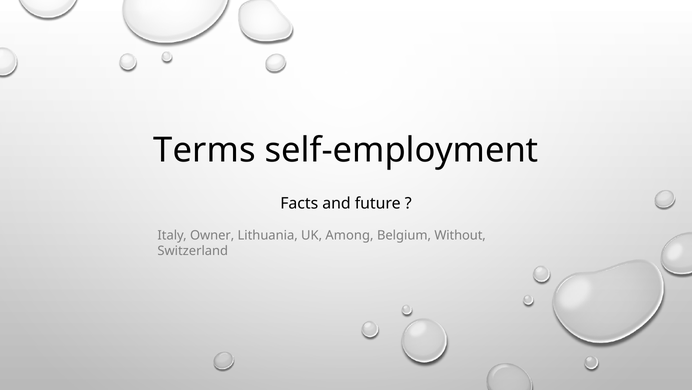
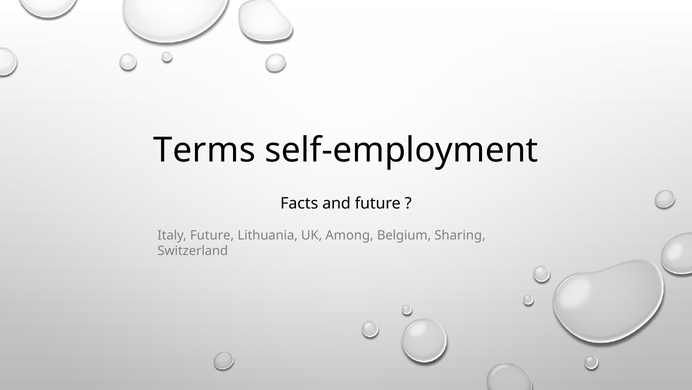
Italy Owner: Owner -> Future
Without: Without -> Sharing
